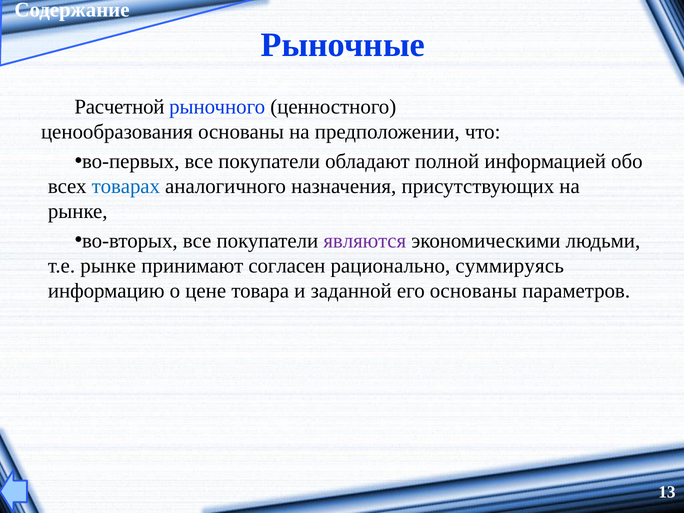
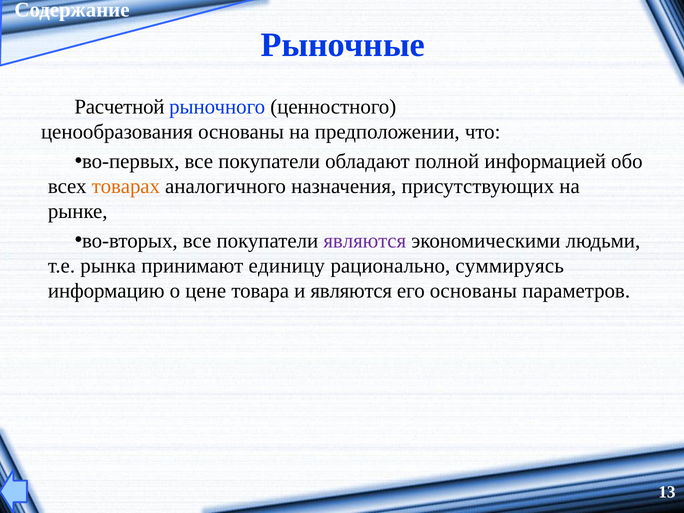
товарах colour: blue -> orange
т.е рынке: рынке -> рынка
согласен: согласен -> единицу
и заданной: заданной -> являются
